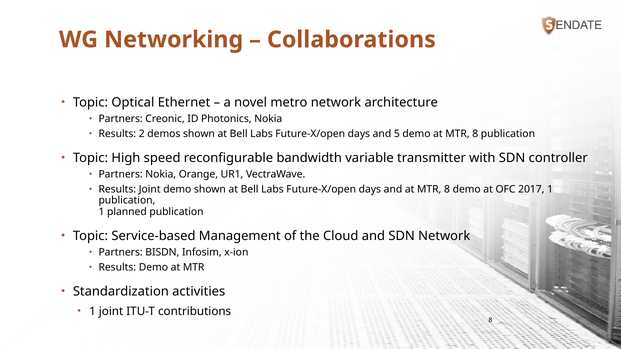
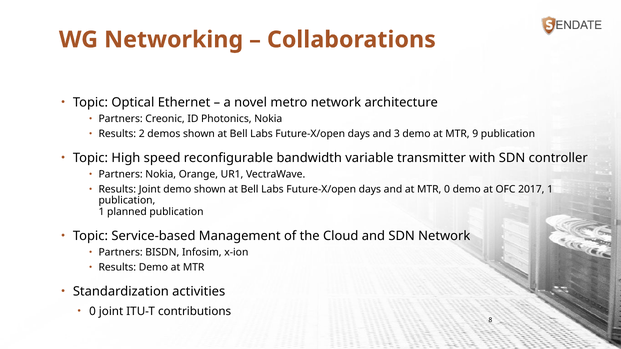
5: 5 -> 3
demo at MTR 8: 8 -> 9
and at MTR 8: 8 -> 0
1 at (93, 312): 1 -> 0
